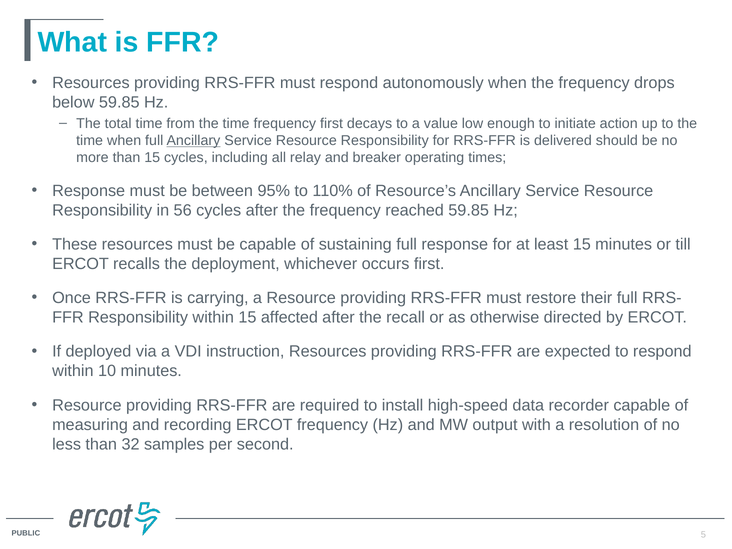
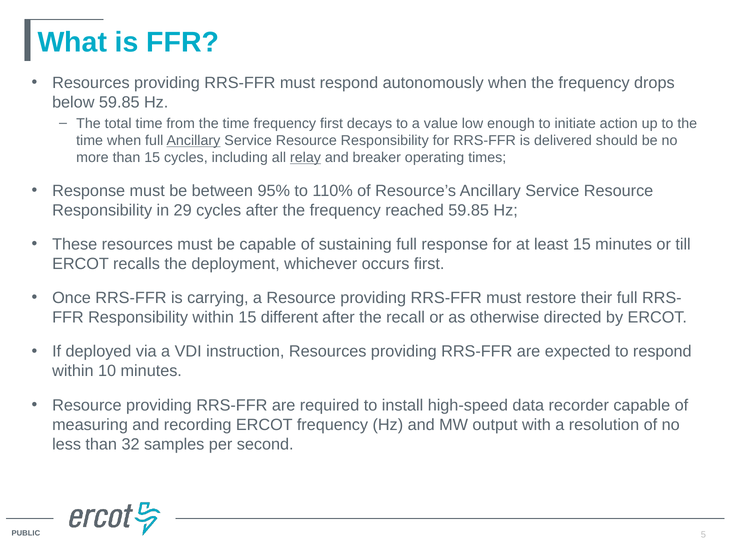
relay underline: none -> present
56: 56 -> 29
affected: affected -> different
